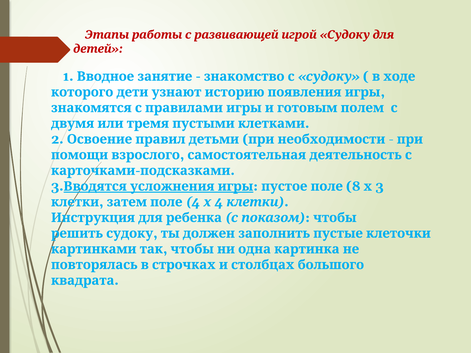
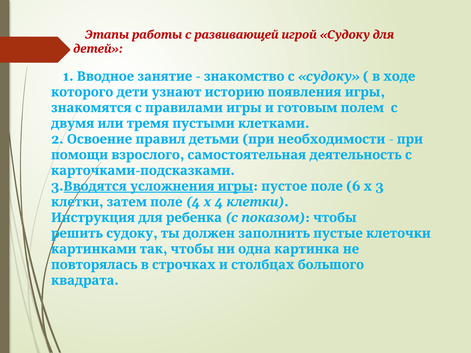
8: 8 -> 6
